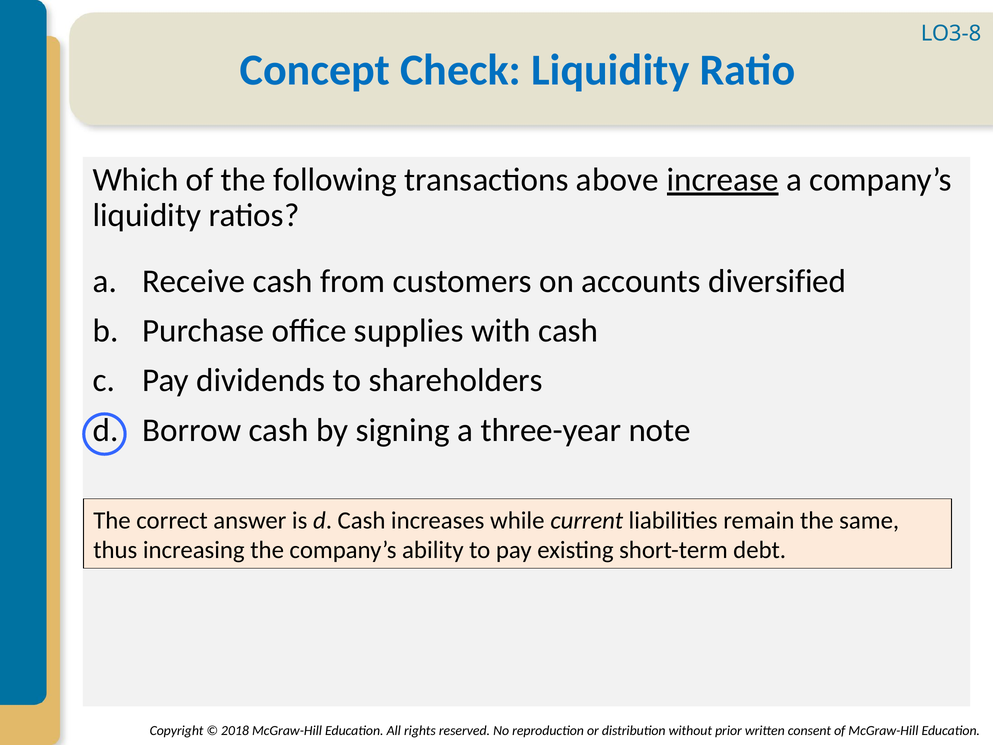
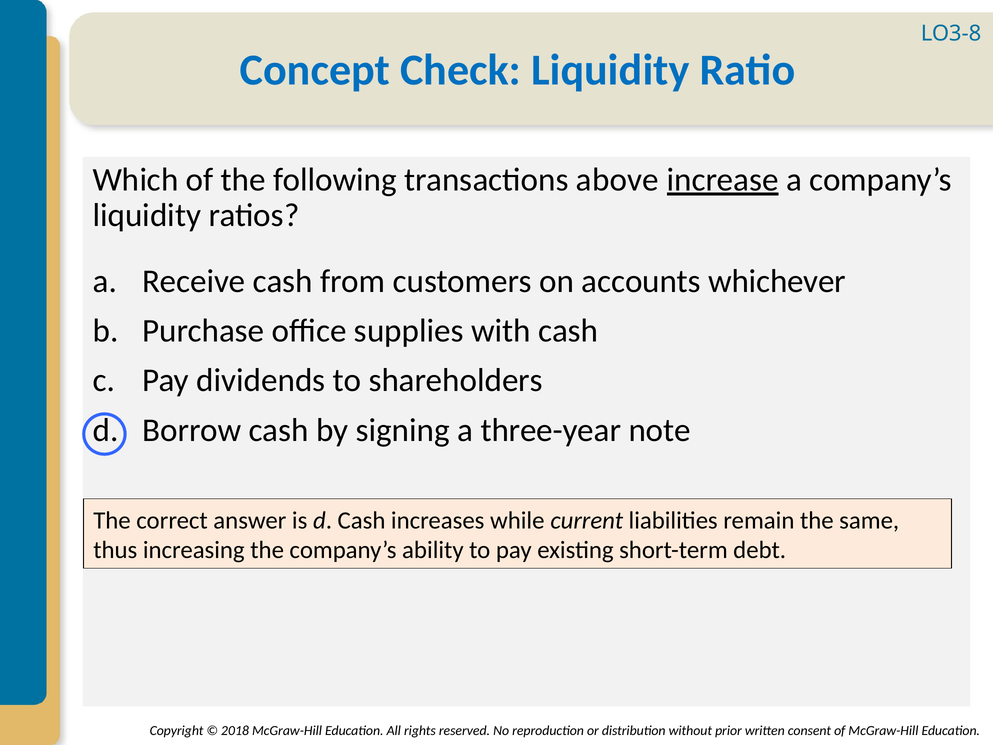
diversified: diversified -> whichever
